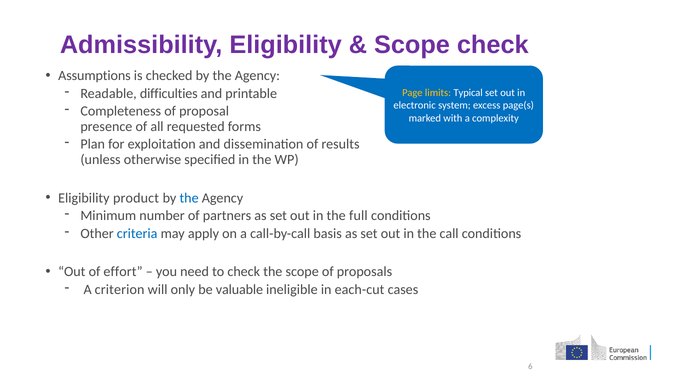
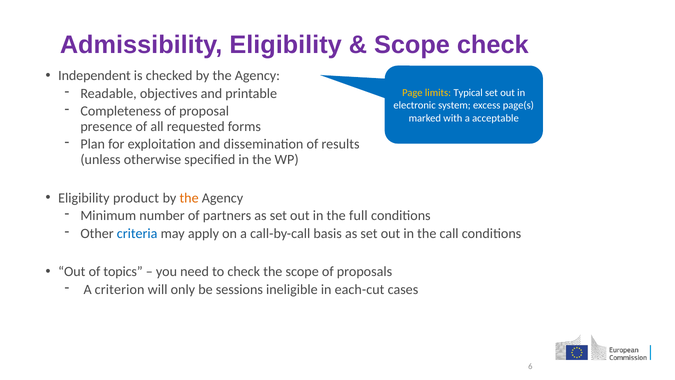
Assumptions: Assumptions -> Independent
difficulties: difficulties -> objectives
complexity: complexity -> acceptable
the at (189, 198) colour: blue -> orange
effort: effort -> topics
valuable: valuable -> sessions
